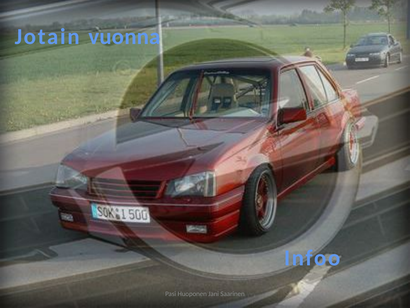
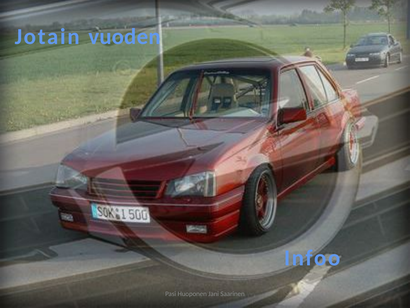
vuonna: vuonna -> vuoden
